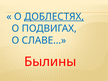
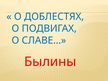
ДОБЛЕСТЯХ underline: present -> none
